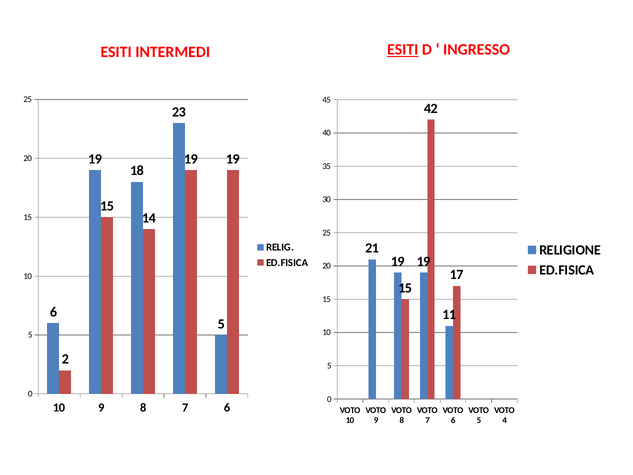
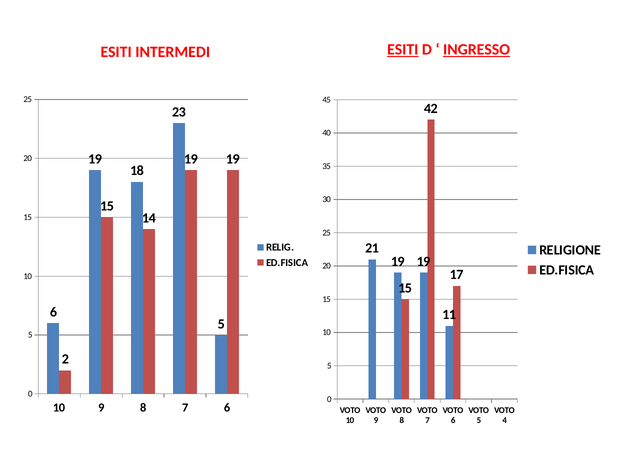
INGRESSO underline: none -> present
